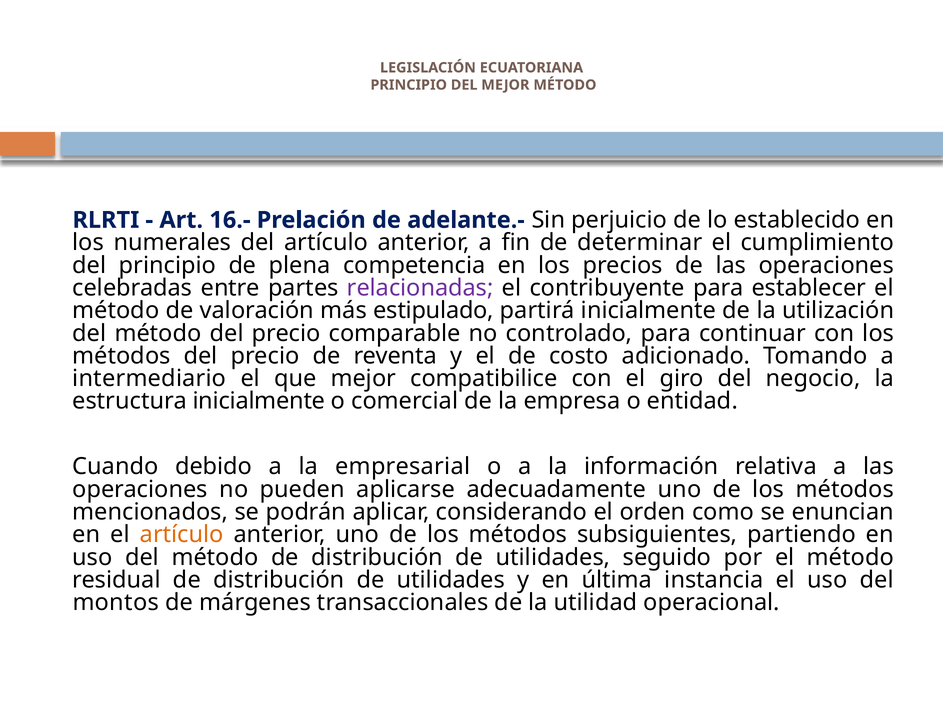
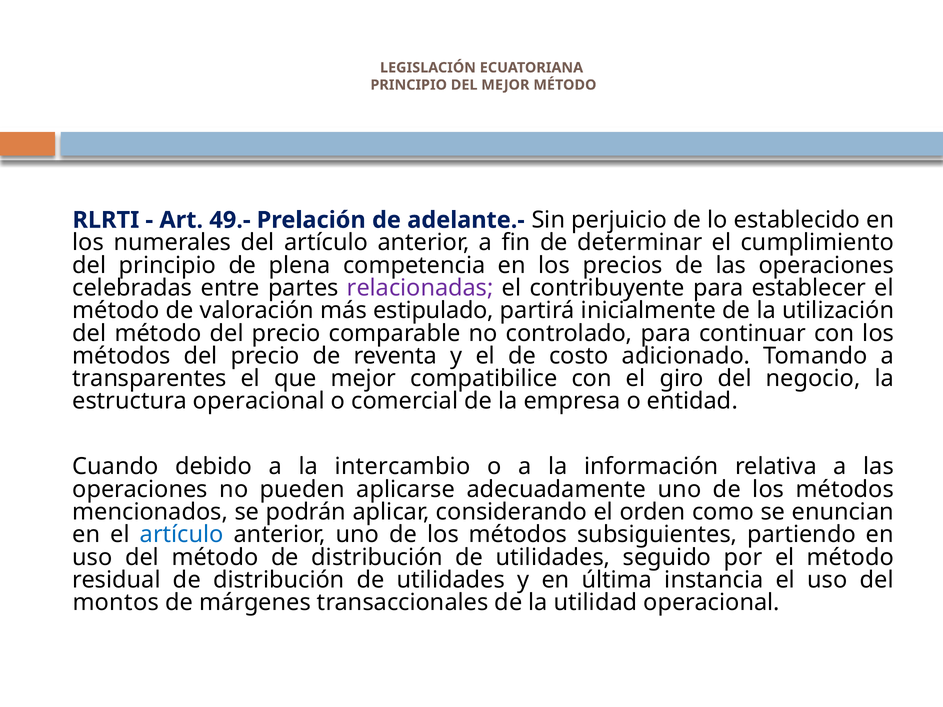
16.-: 16.- -> 49.-
intermediario: intermediario -> transparentes
estructura inicialmente: inicialmente -> operacional
empresarial: empresarial -> intercambio
artículo at (182, 535) colour: orange -> blue
